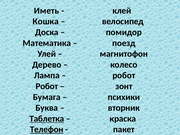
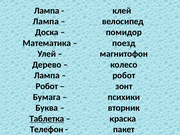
Иметь at (47, 11): Иметь -> Лампа
Кошка at (46, 21): Кошка -> Лампа
Телефон underline: present -> none
